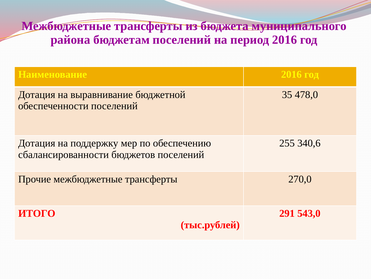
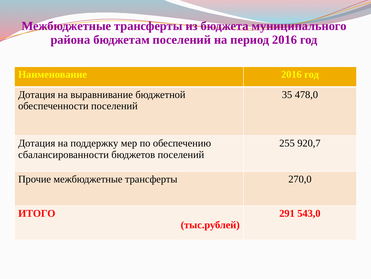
340,6: 340,6 -> 920,7
